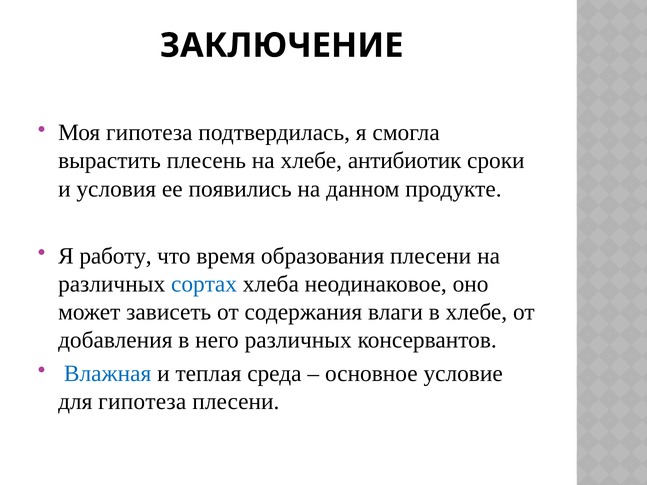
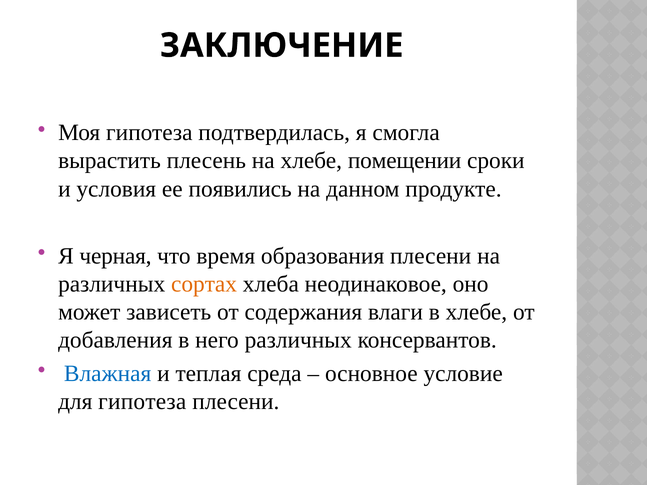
антибиотик: антибиотик -> помещении
работу: работу -> черная
сортах colour: blue -> orange
